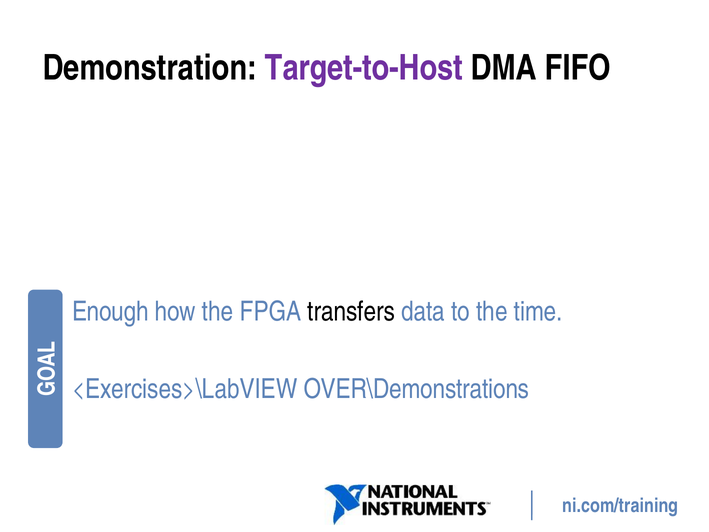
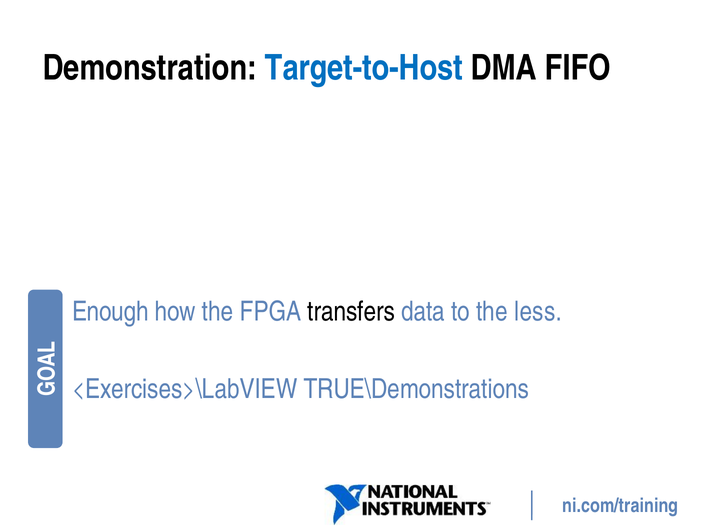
Target-to-Host colour: purple -> blue
time: time -> less
OVER\Demonstrations: OVER\Demonstrations -> TRUE\Demonstrations
